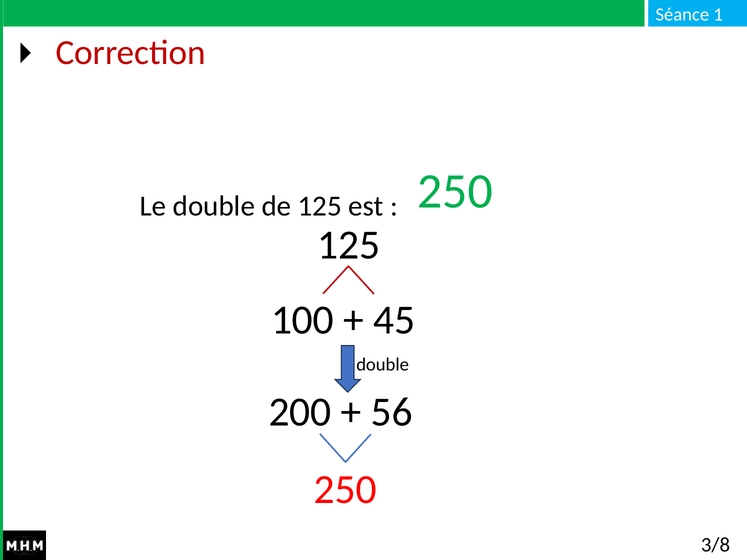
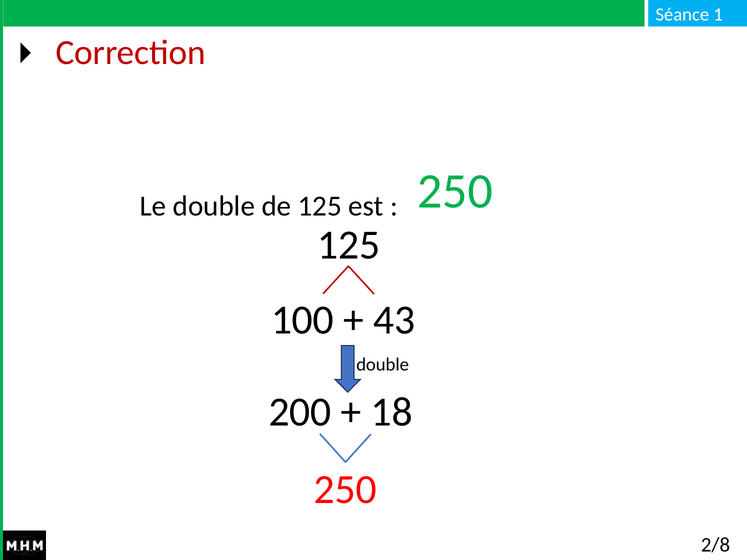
45: 45 -> 43
56: 56 -> 18
3/8: 3/8 -> 2/8
